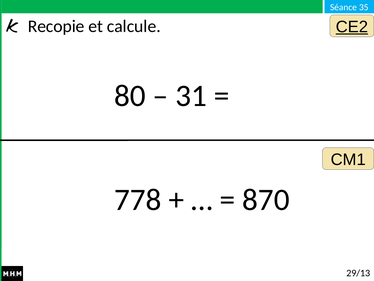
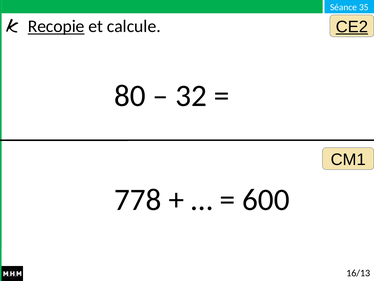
Recopie underline: none -> present
31: 31 -> 32
870: 870 -> 600
29/13: 29/13 -> 16/13
